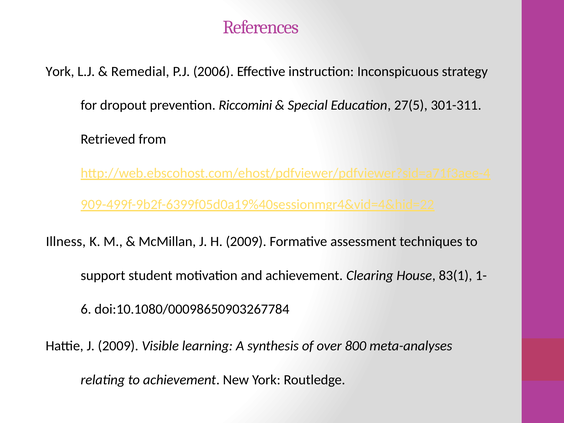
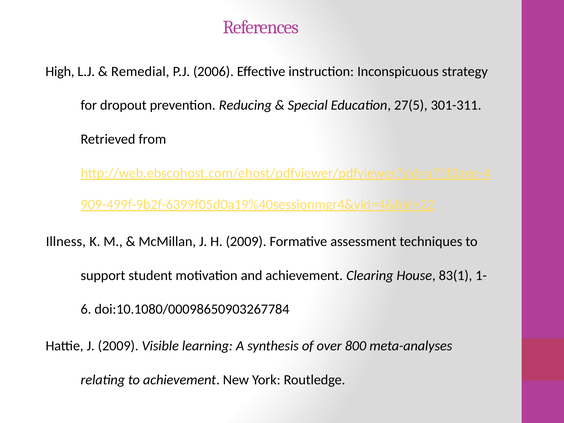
York at (60, 71): York -> High
Riccomini: Riccomini -> Reducing
